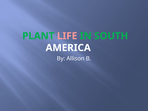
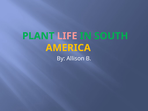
AMERICA colour: white -> yellow
